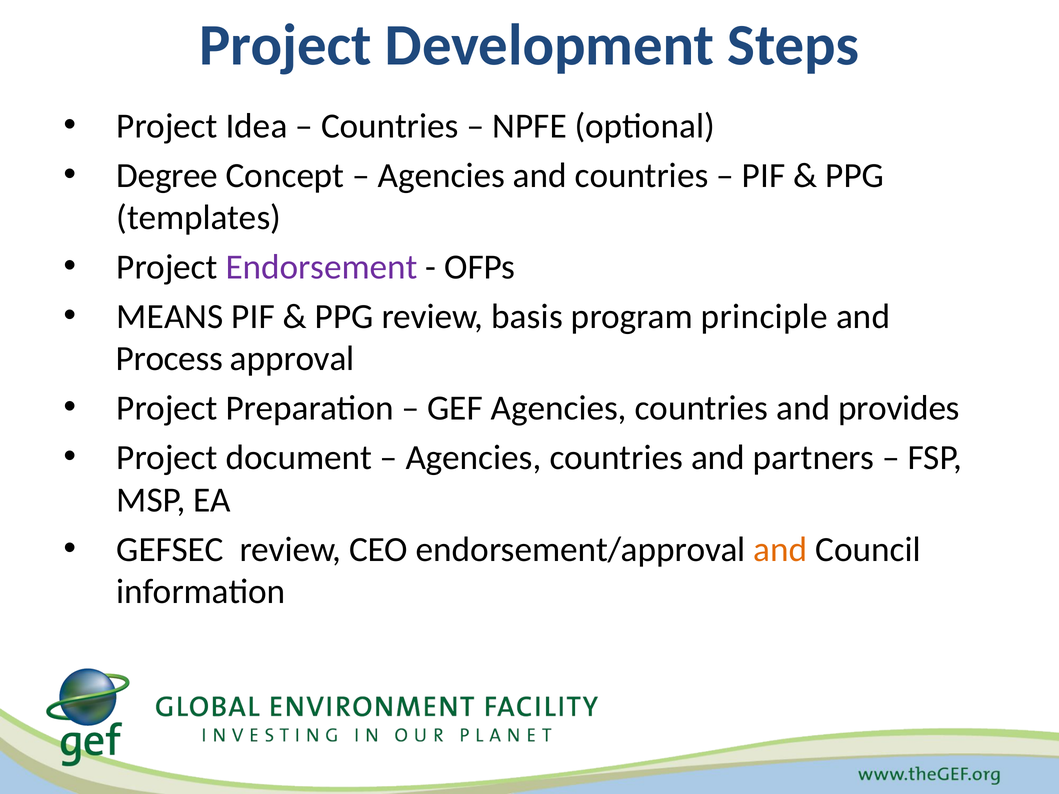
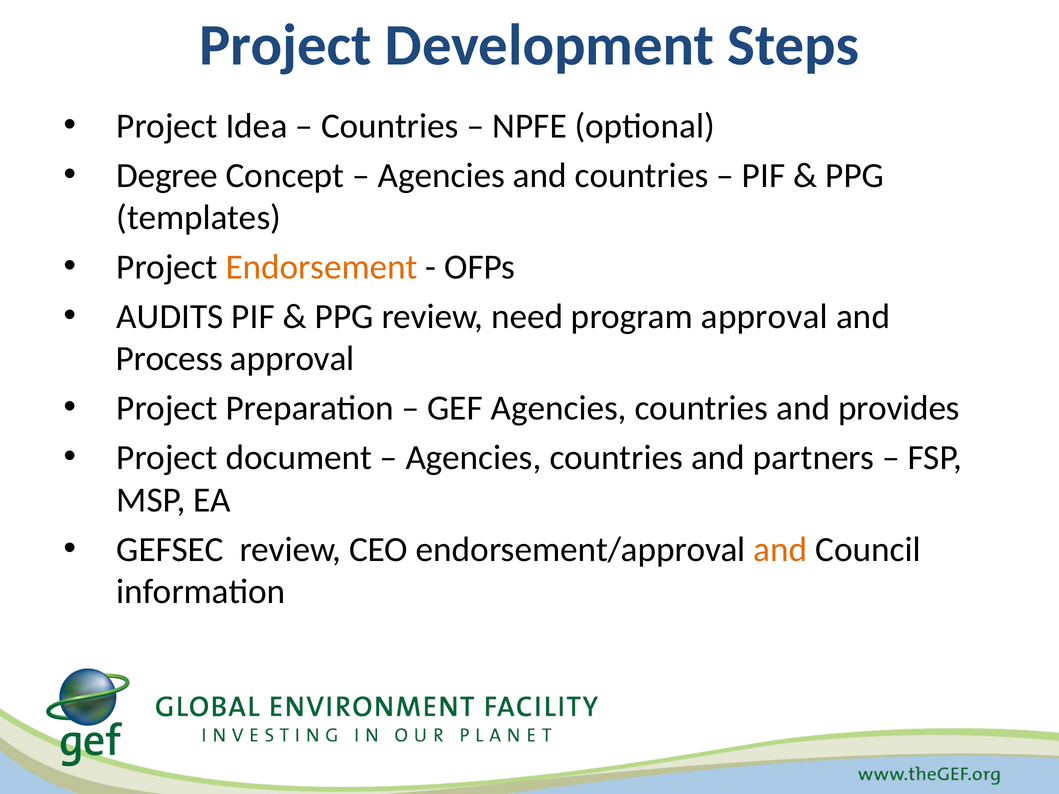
Endorsement colour: purple -> orange
MEANS: MEANS -> AUDITS
basis: basis -> need
program principle: principle -> approval
